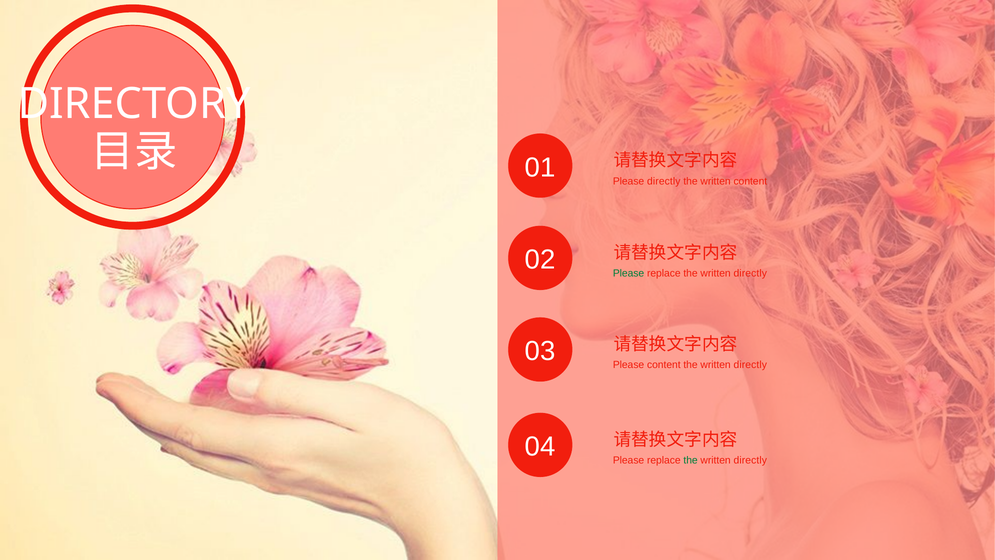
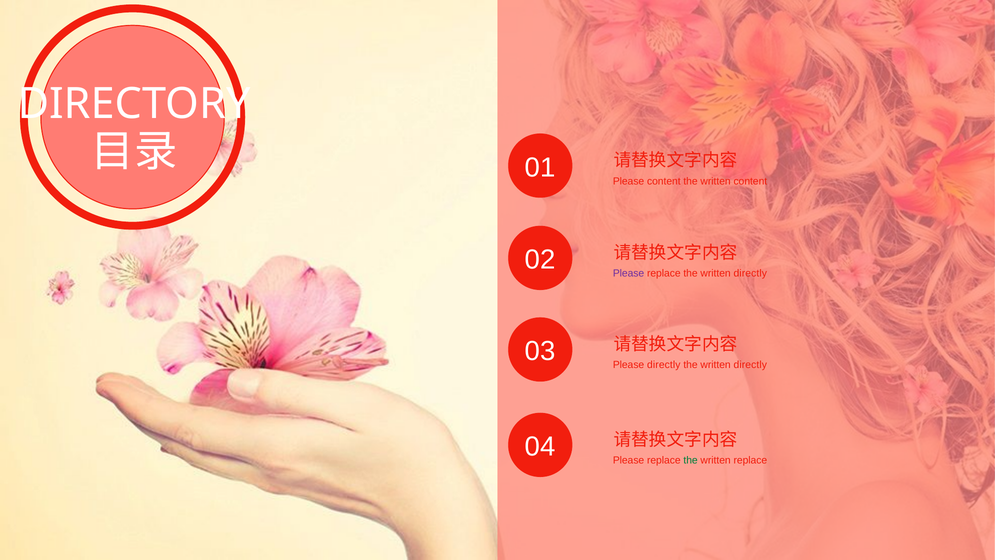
Please directly: directly -> content
Please at (629, 273) colour: green -> purple
Please content: content -> directly
directly at (750, 460): directly -> replace
